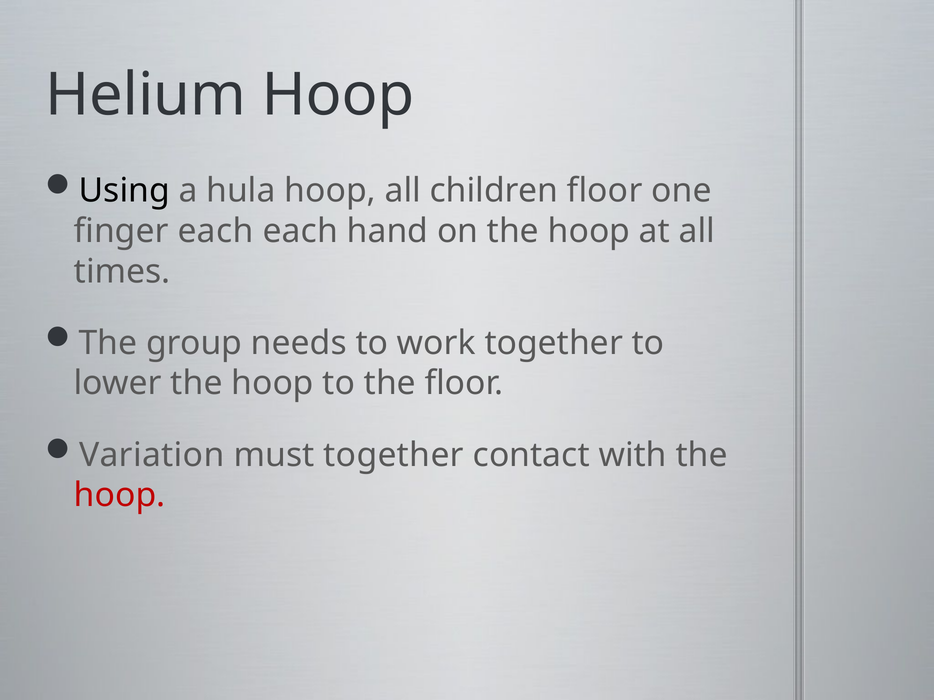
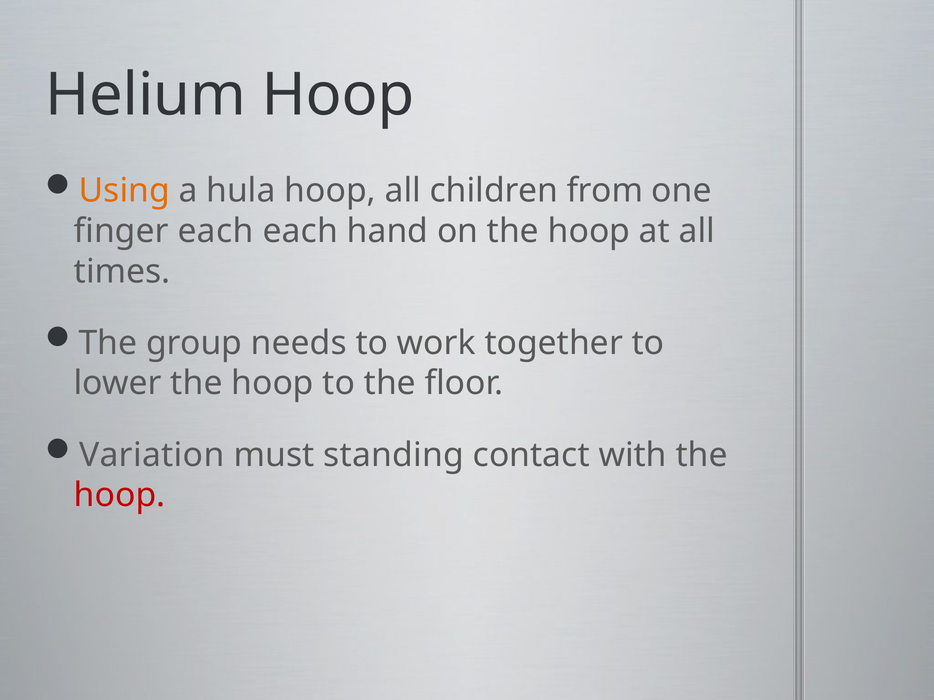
Using colour: black -> orange
children floor: floor -> from
must together: together -> standing
